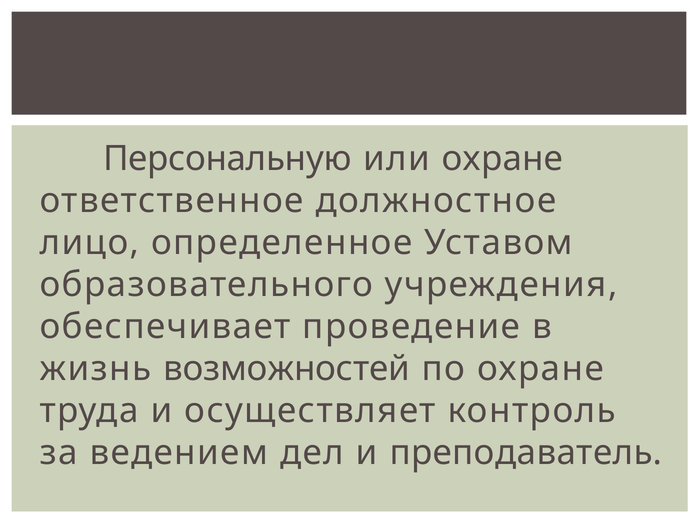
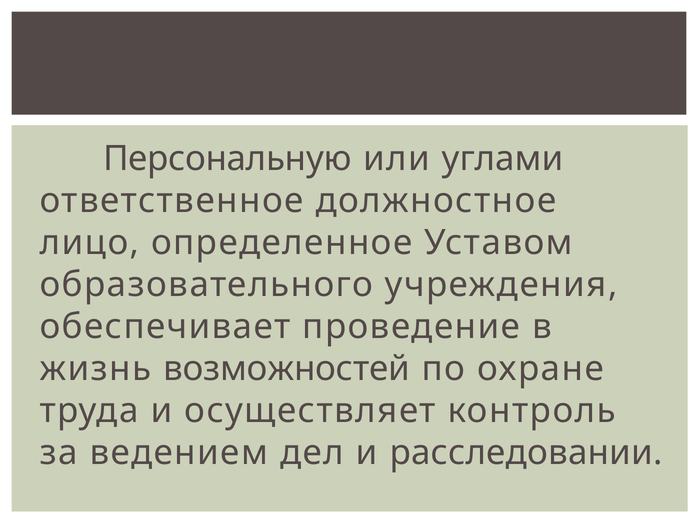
или охране: охране -> углами
преподаватель: преподаватель -> расследовании
